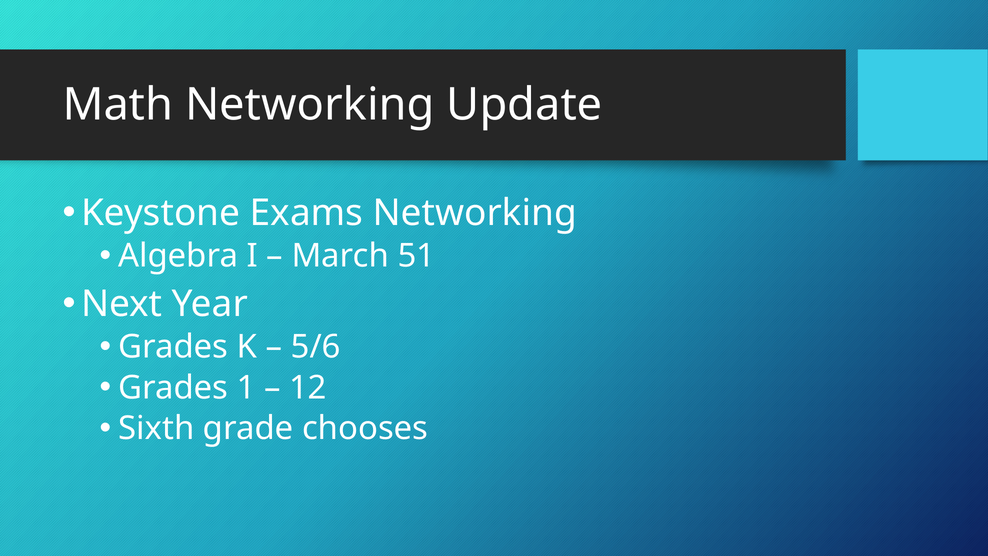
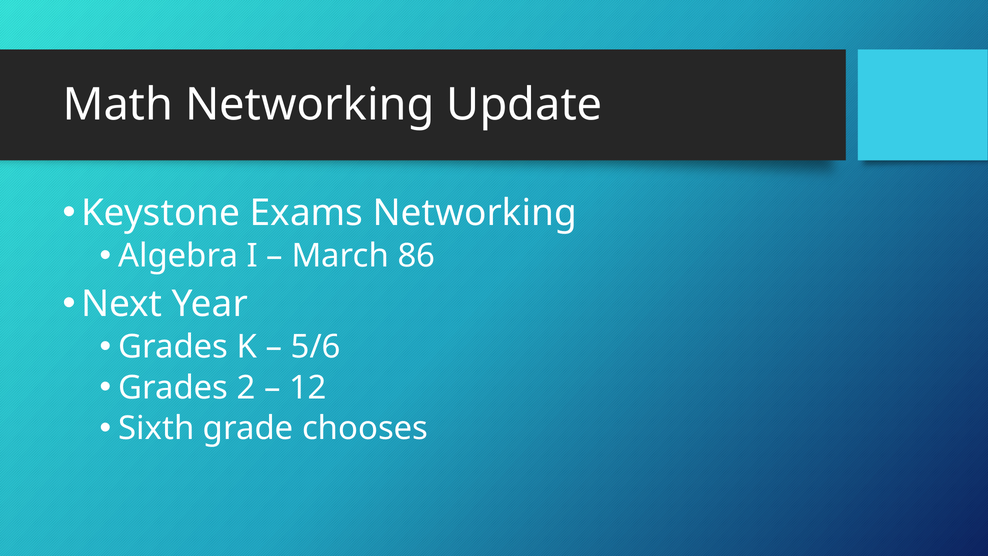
51: 51 -> 86
1: 1 -> 2
